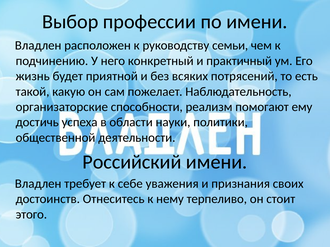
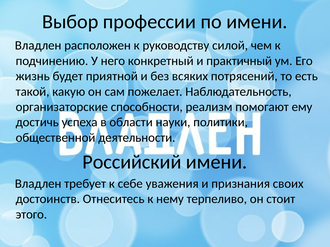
семьи: семьи -> силой
